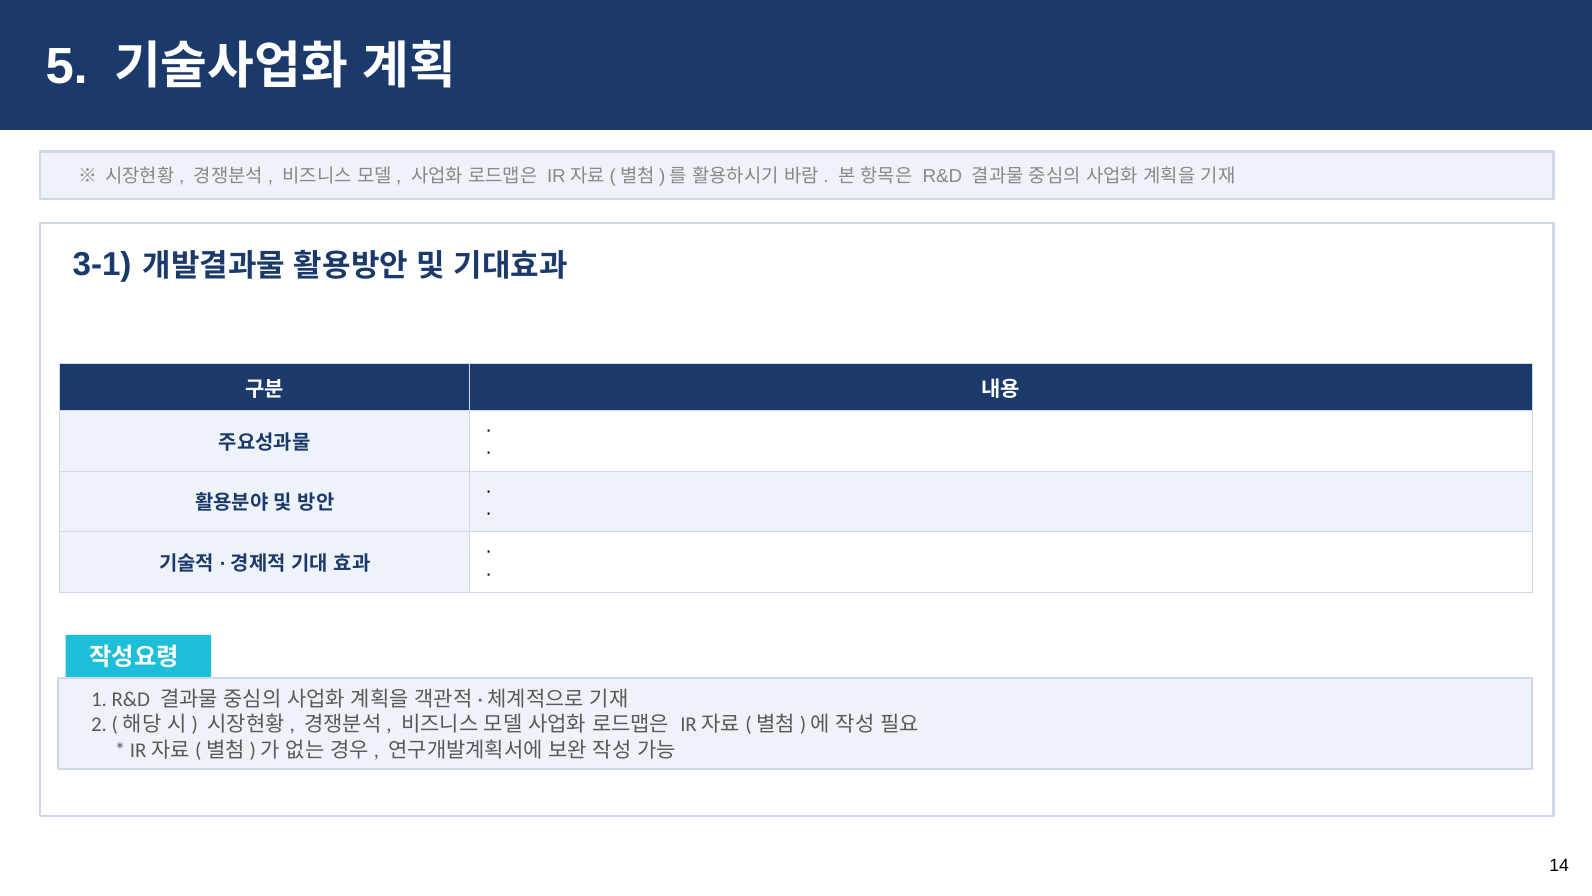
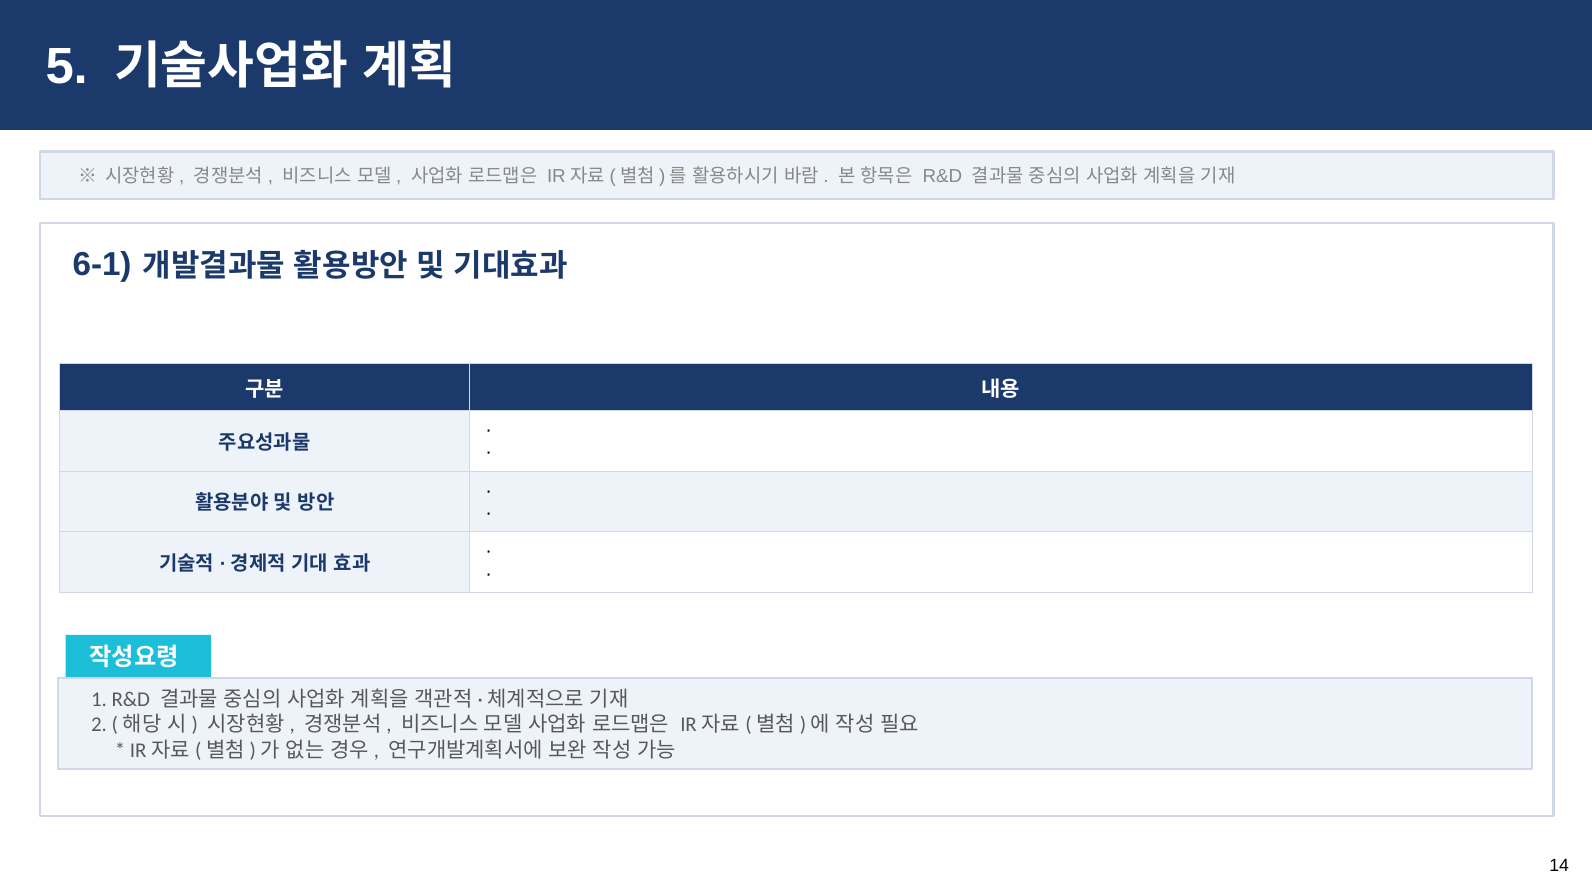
3-1: 3-1 -> 6-1
